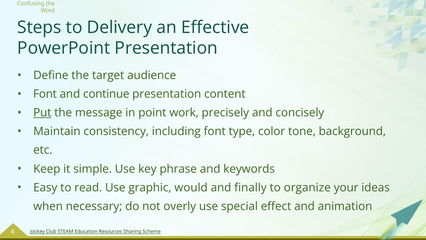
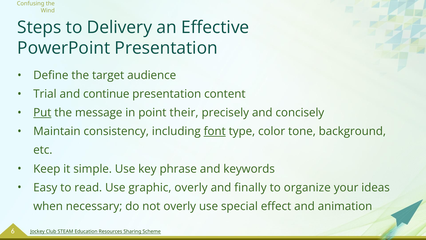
Font at (45, 94): Font -> Trial
work: work -> their
font at (215, 131) underline: none -> present
graphic would: would -> overly
